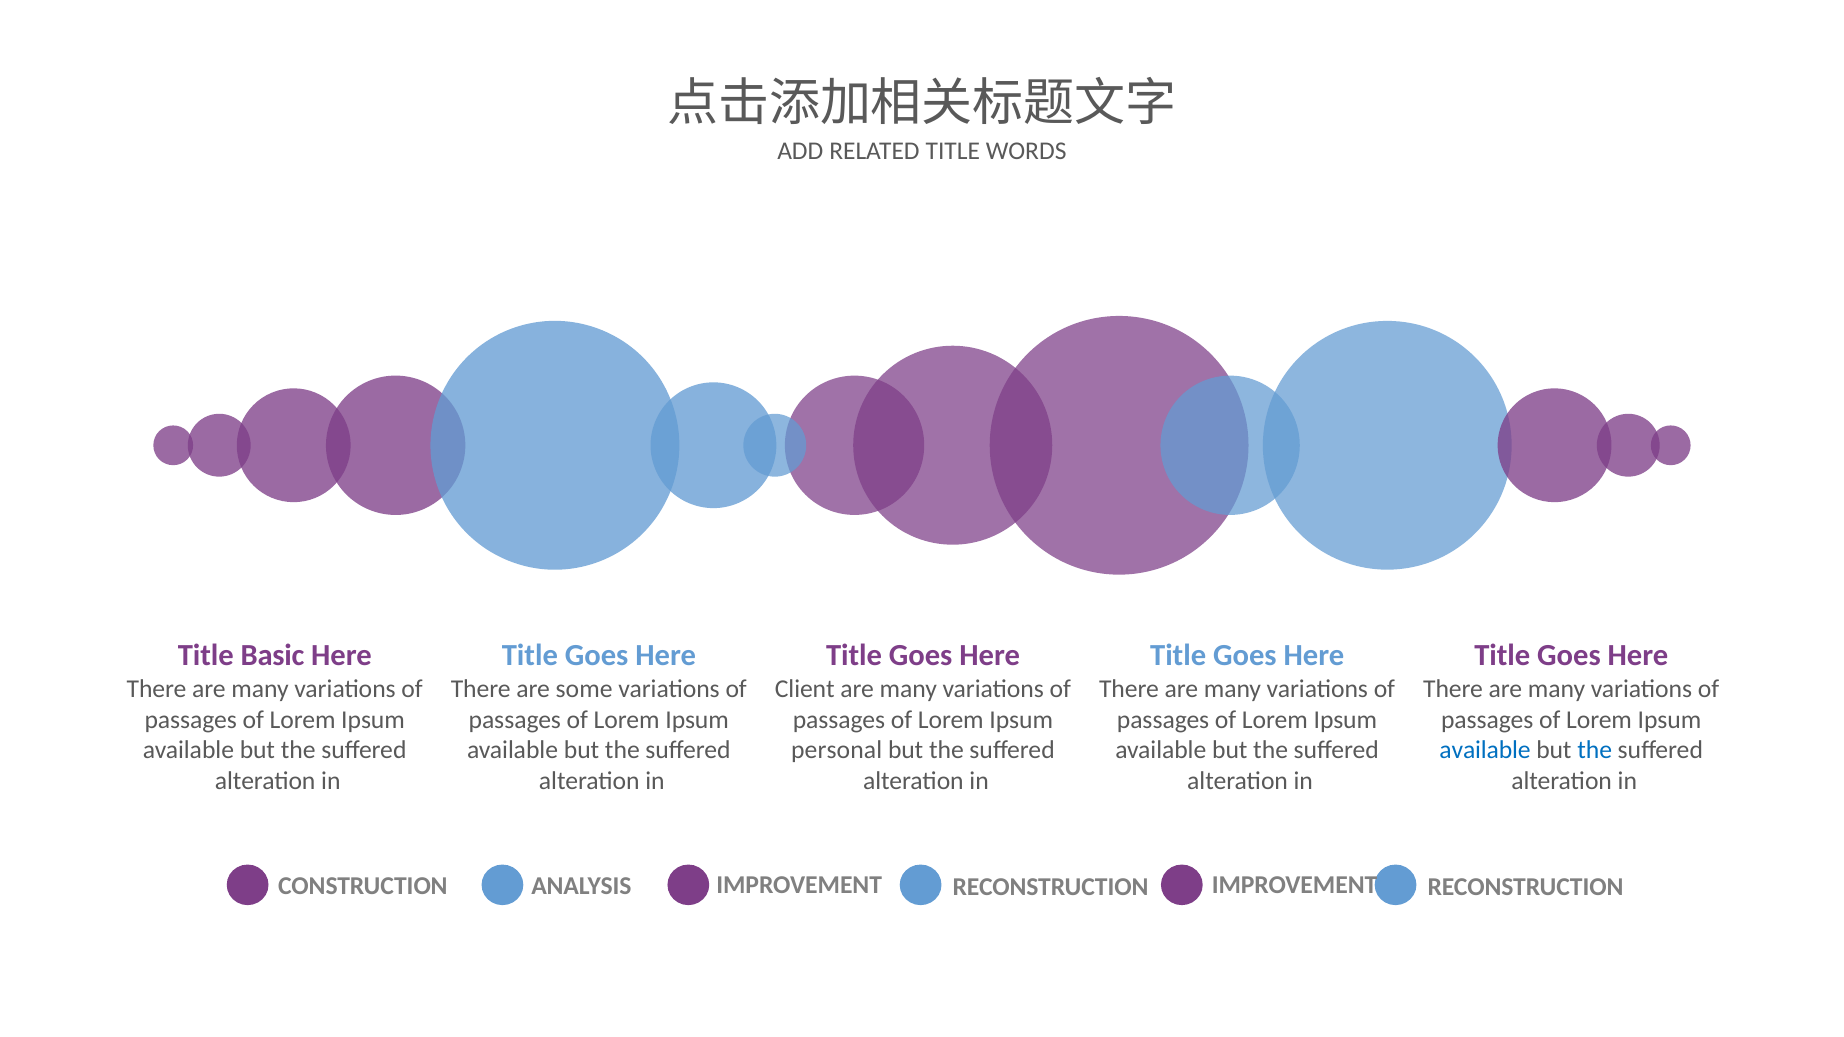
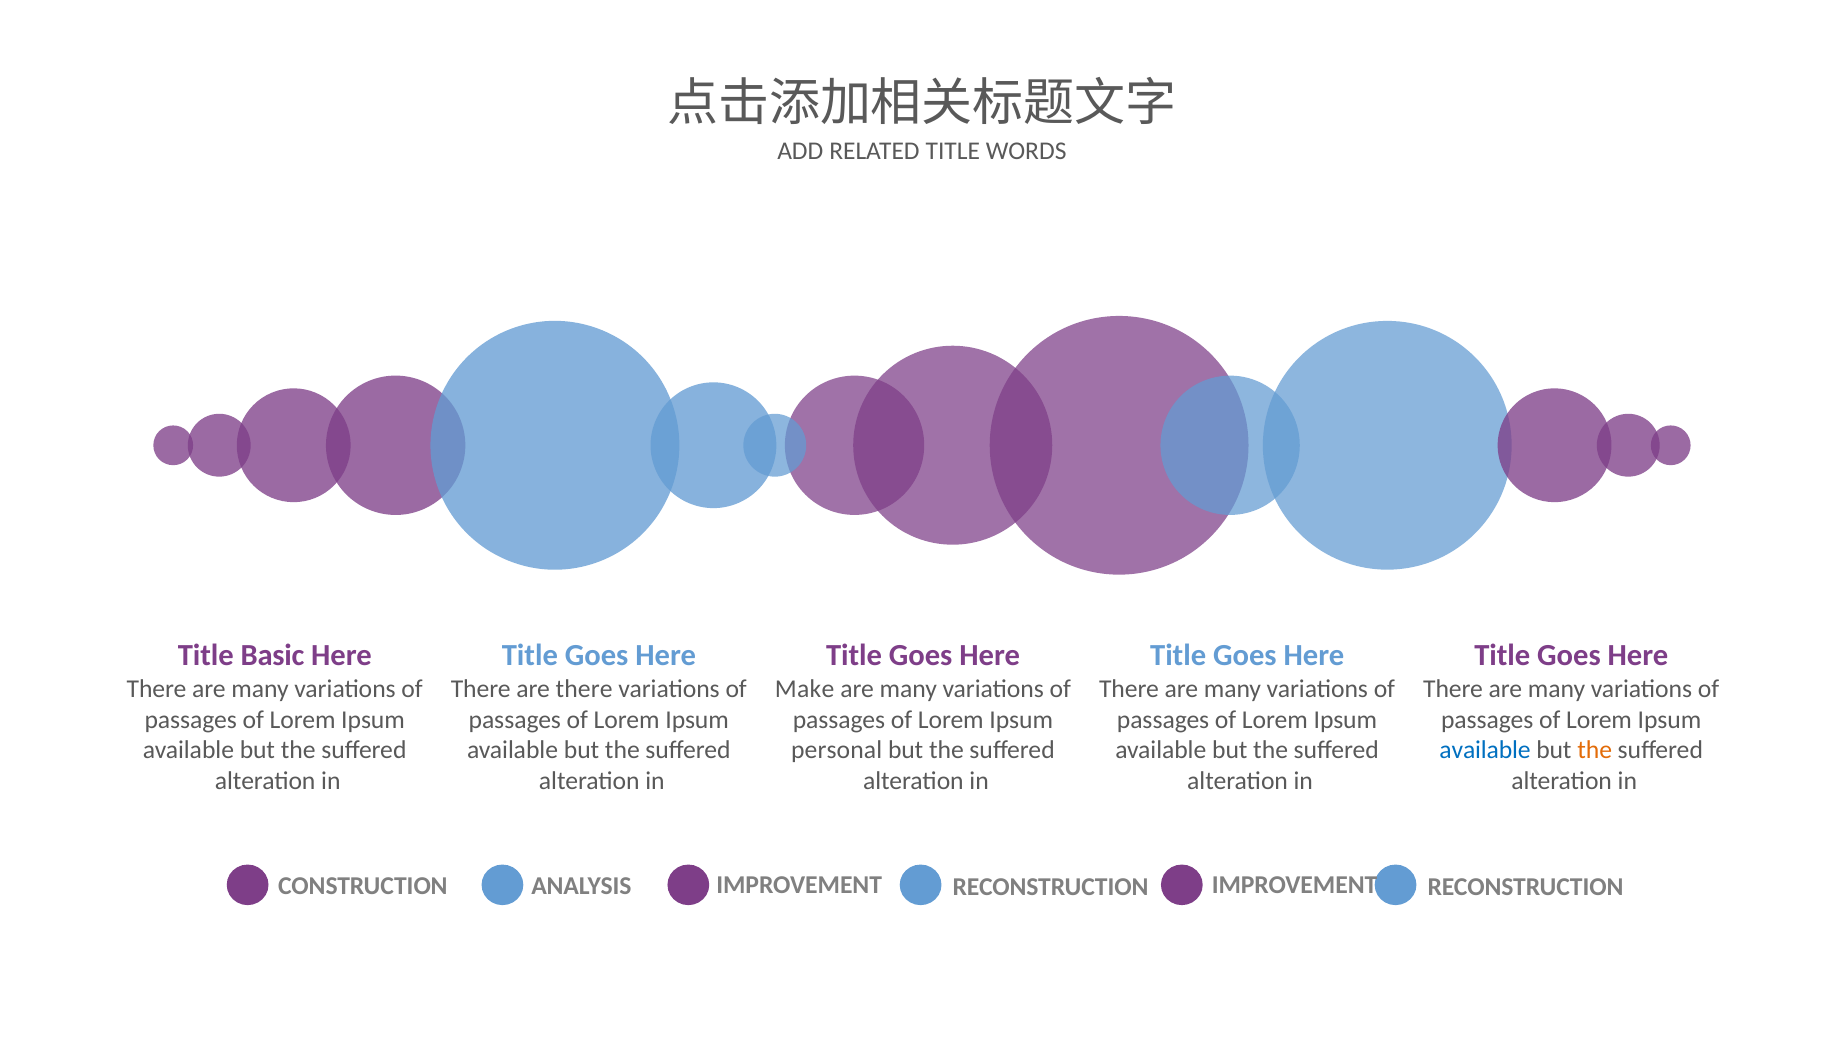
are some: some -> there
Client: Client -> Make
the at (1595, 751) colour: blue -> orange
